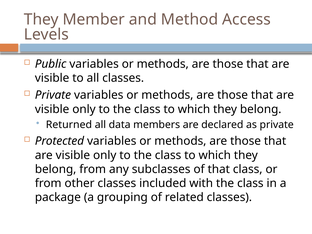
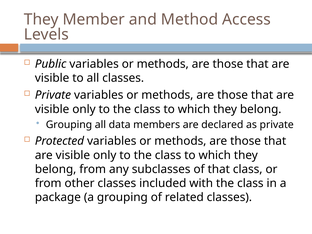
Returned at (69, 125): Returned -> Grouping
